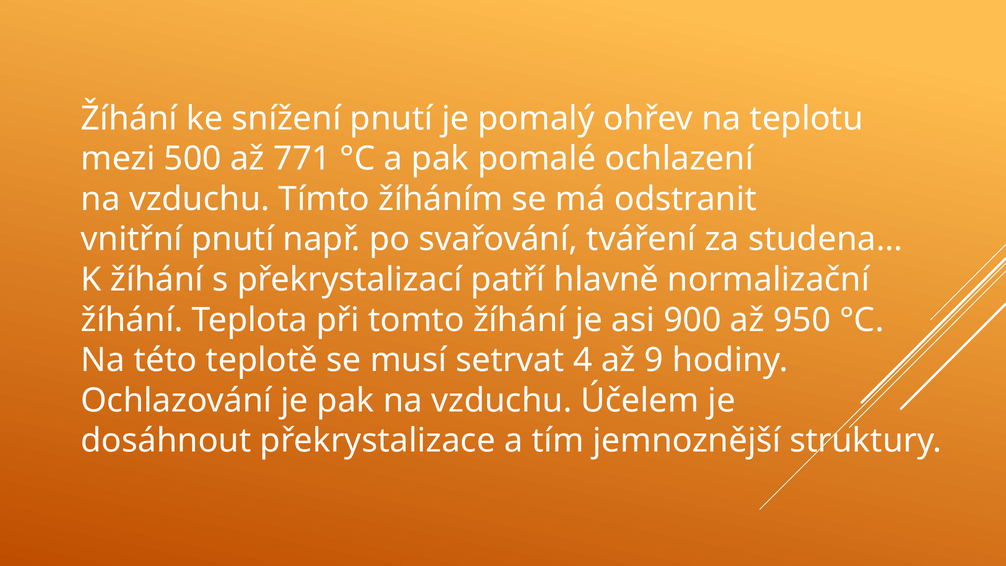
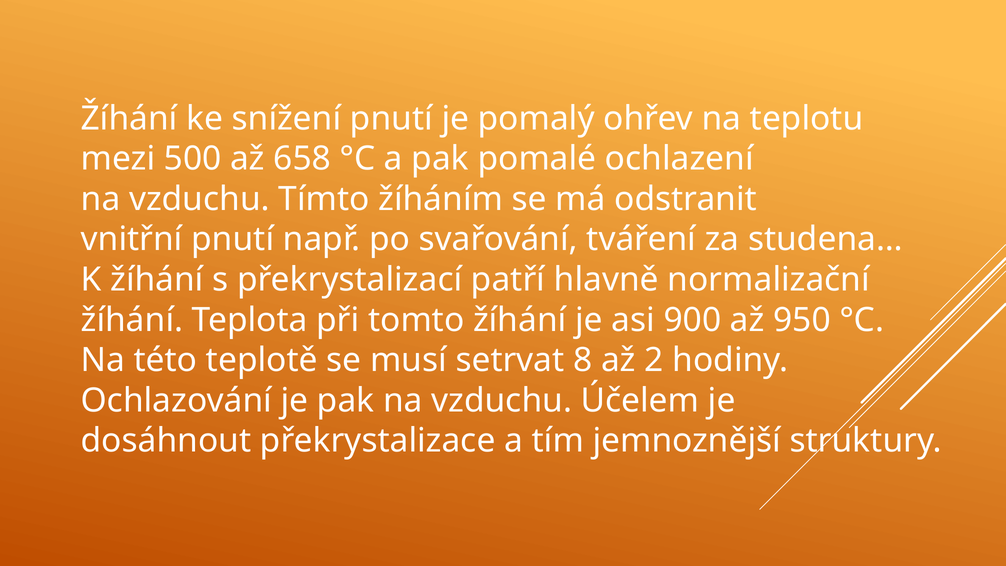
771: 771 -> 658
4: 4 -> 8
9: 9 -> 2
